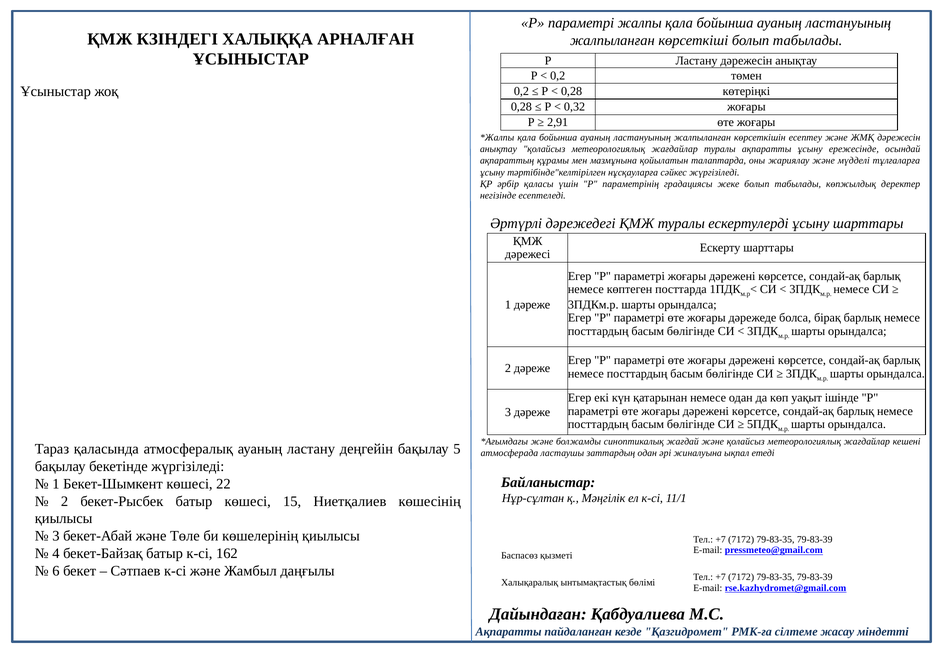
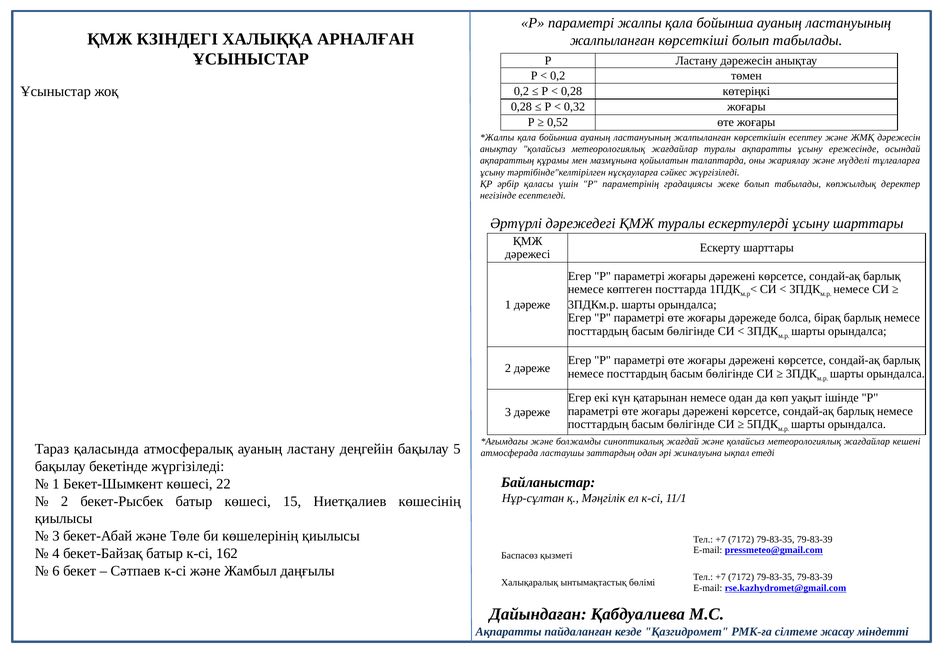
2,91: 2,91 -> 0,52
